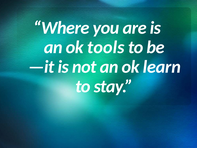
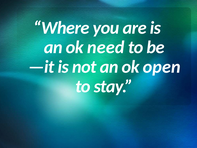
tools: tools -> need
learn: learn -> open
